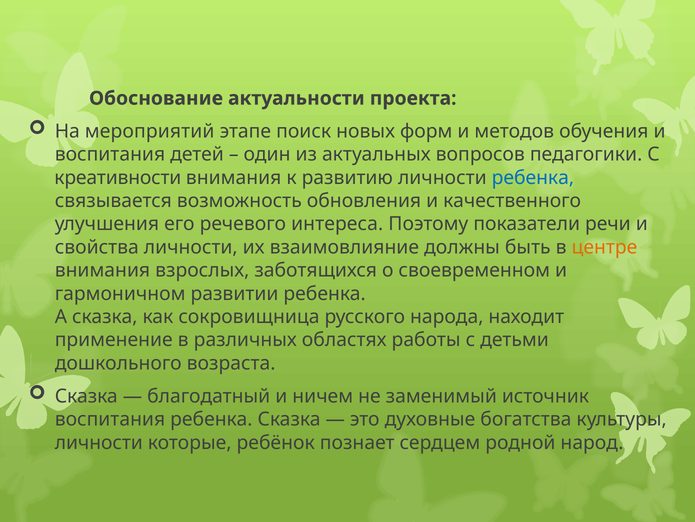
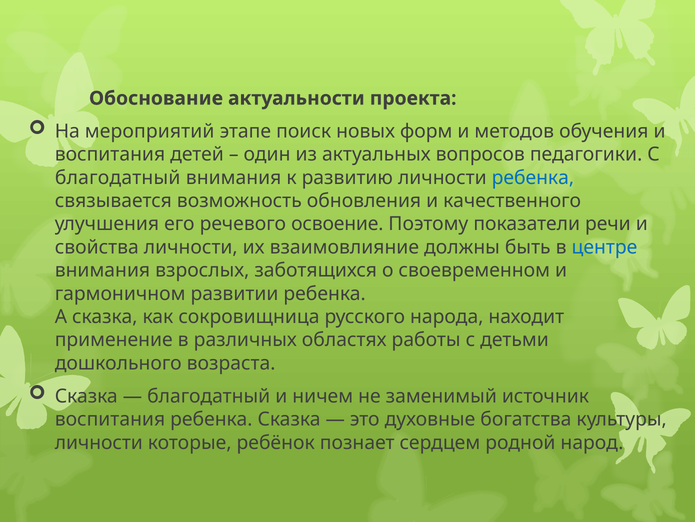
креативности at (118, 177): креативности -> благодатный
интереса: интереса -> освоение
центре colour: orange -> blue
